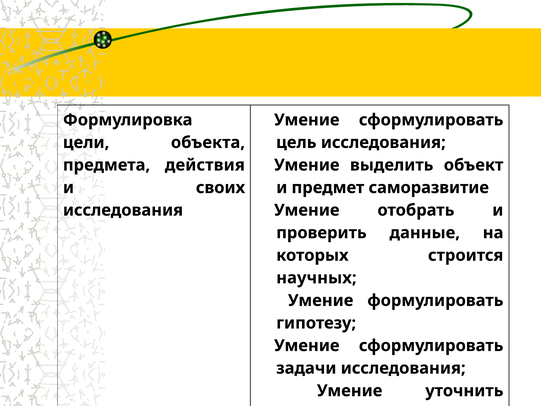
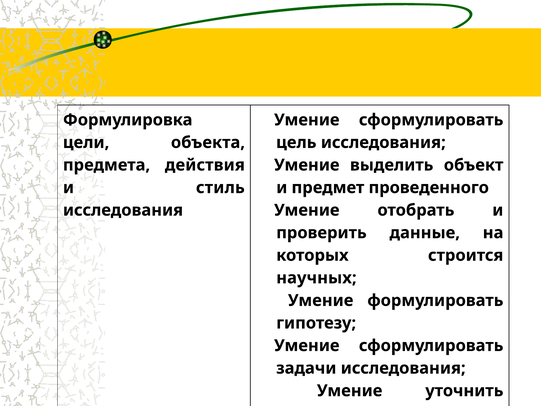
своих: своих -> стиль
саморазвитие: саморазвитие -> проведенного
